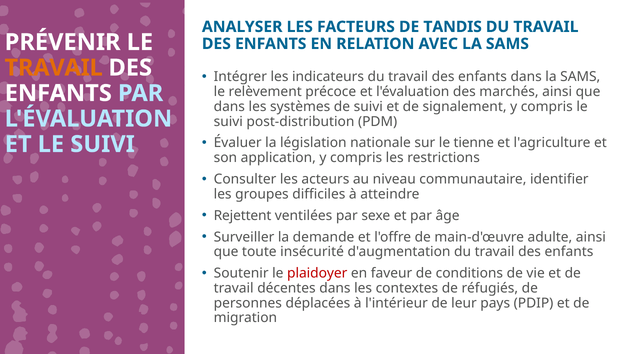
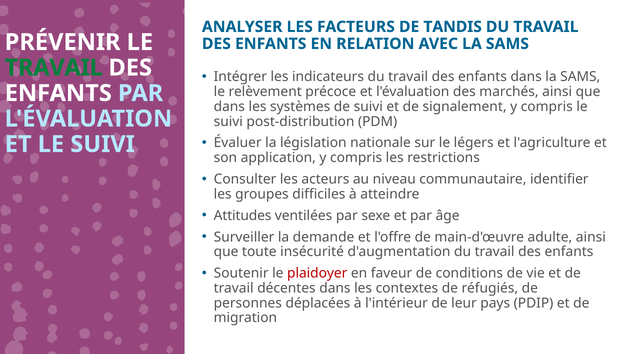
TRAVAIL at (54, 68) colour: orange -> green
tienne: tienne -> légers
Rejettent: Rejettent -> Attitudes
